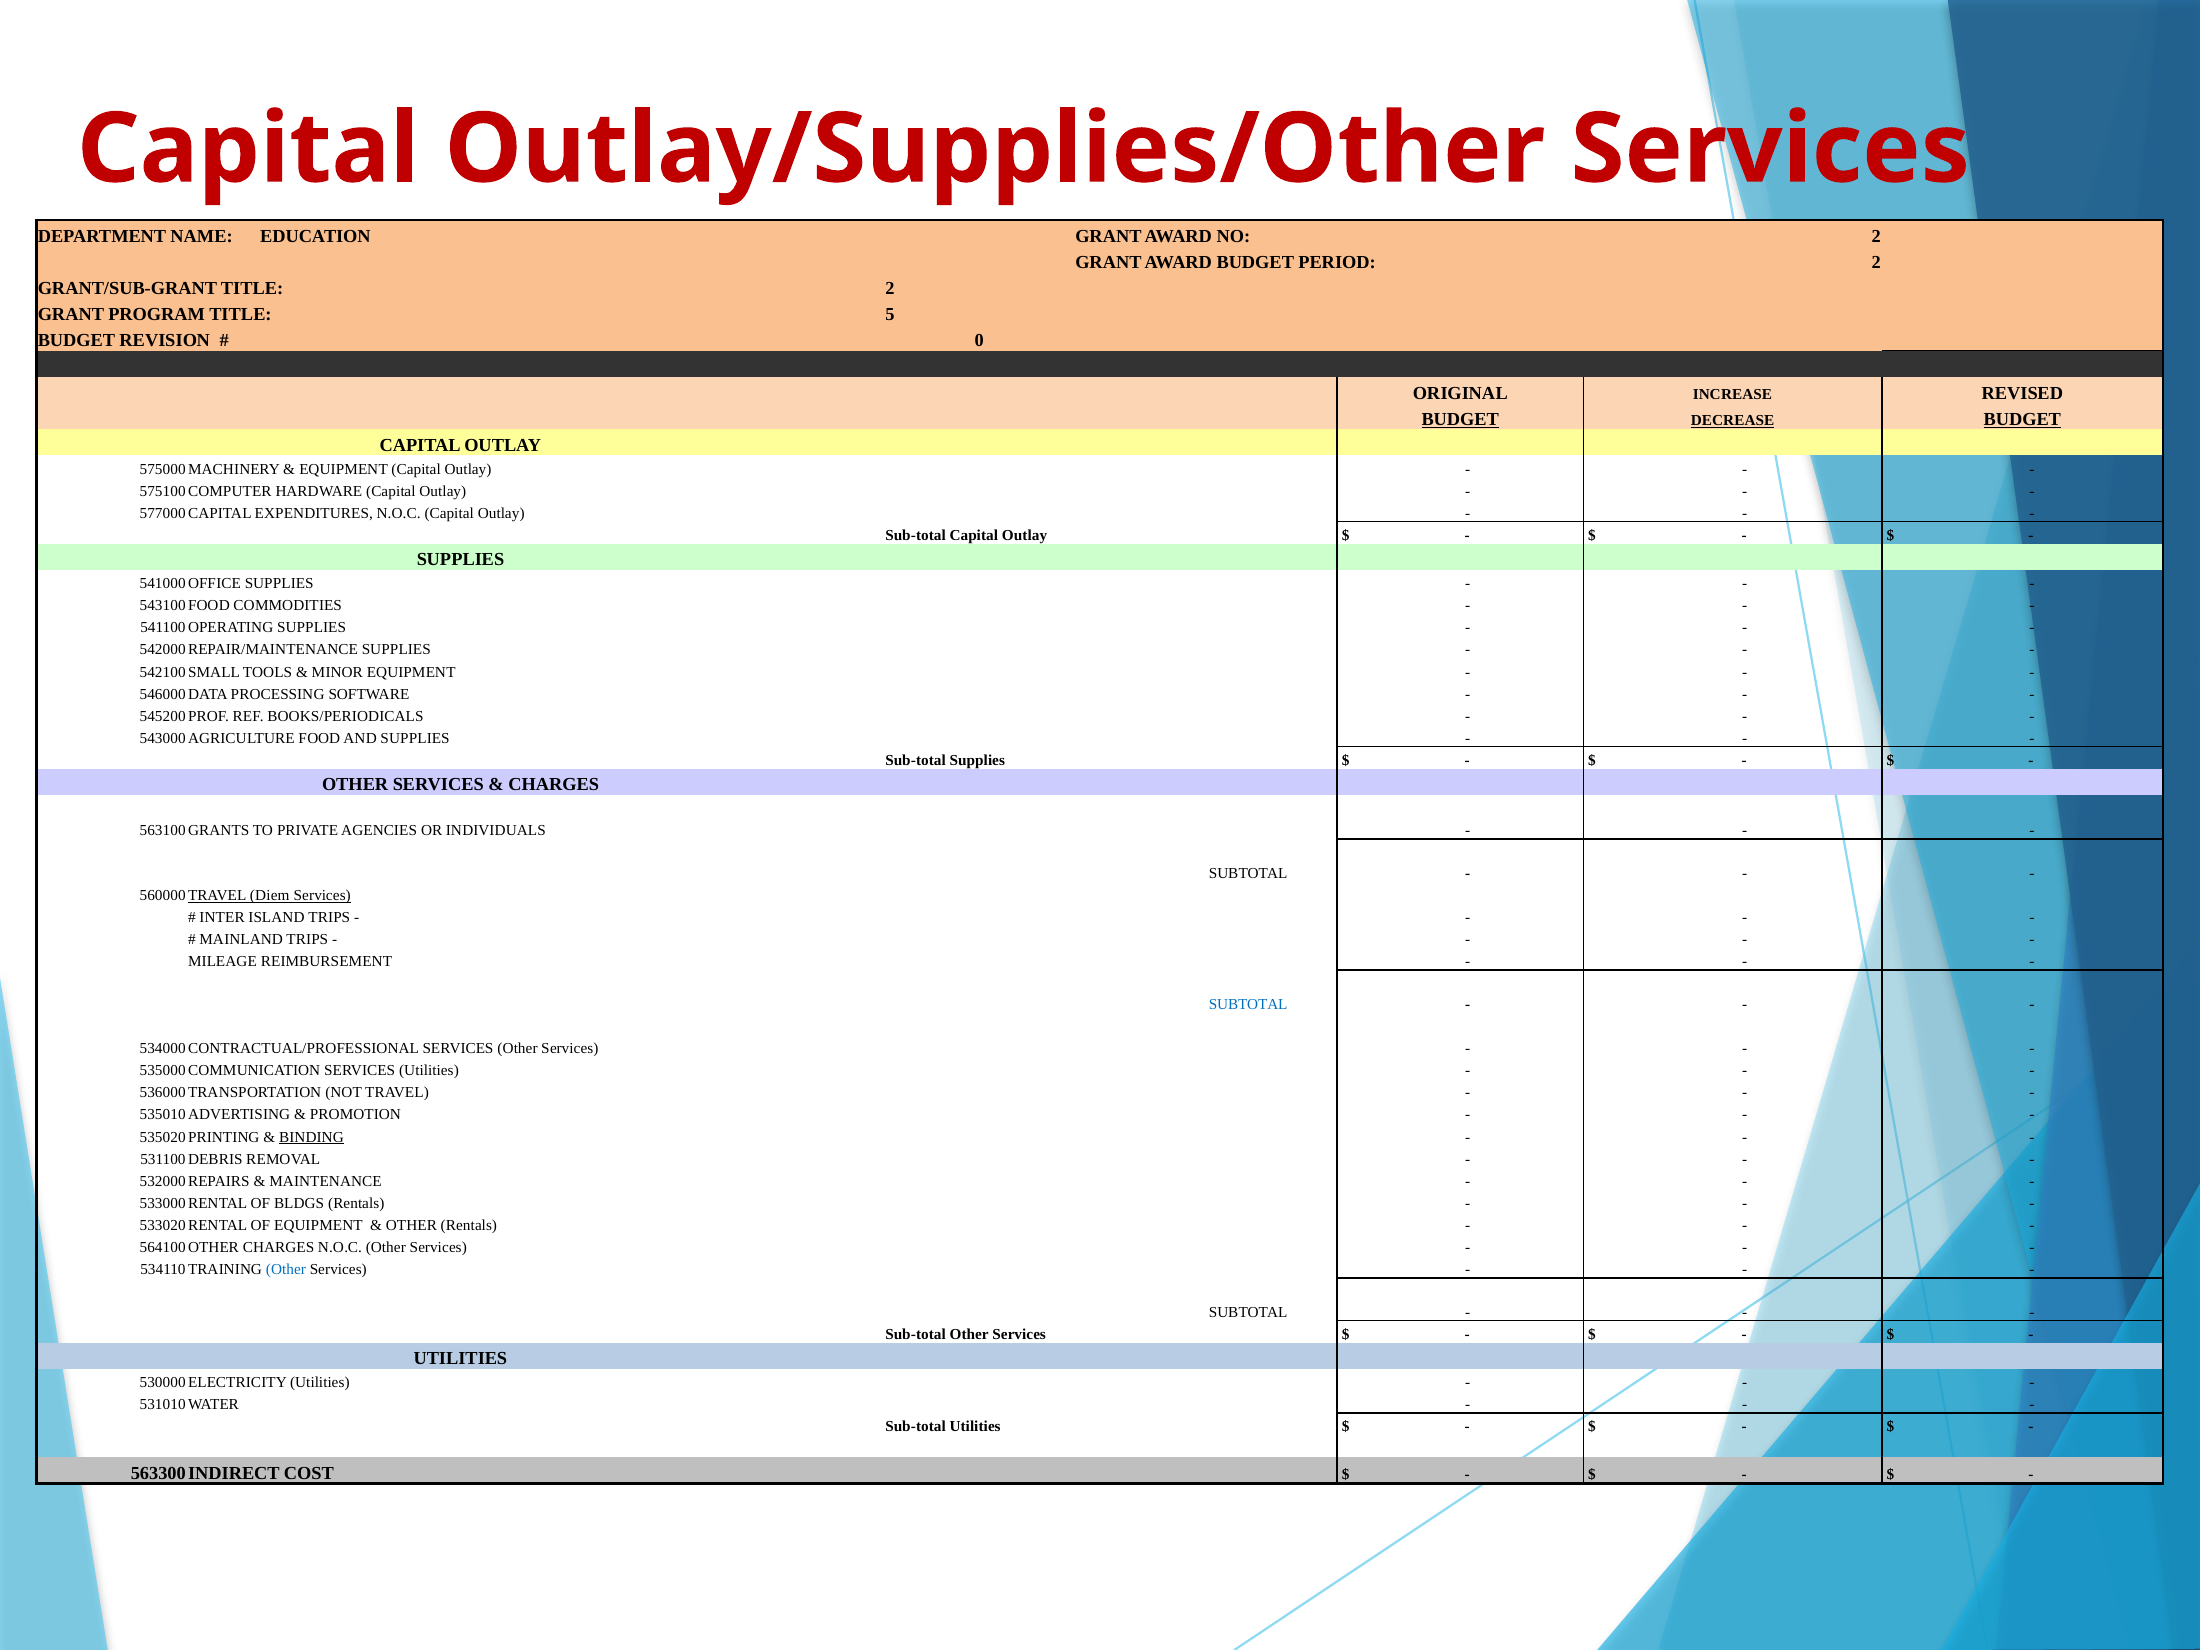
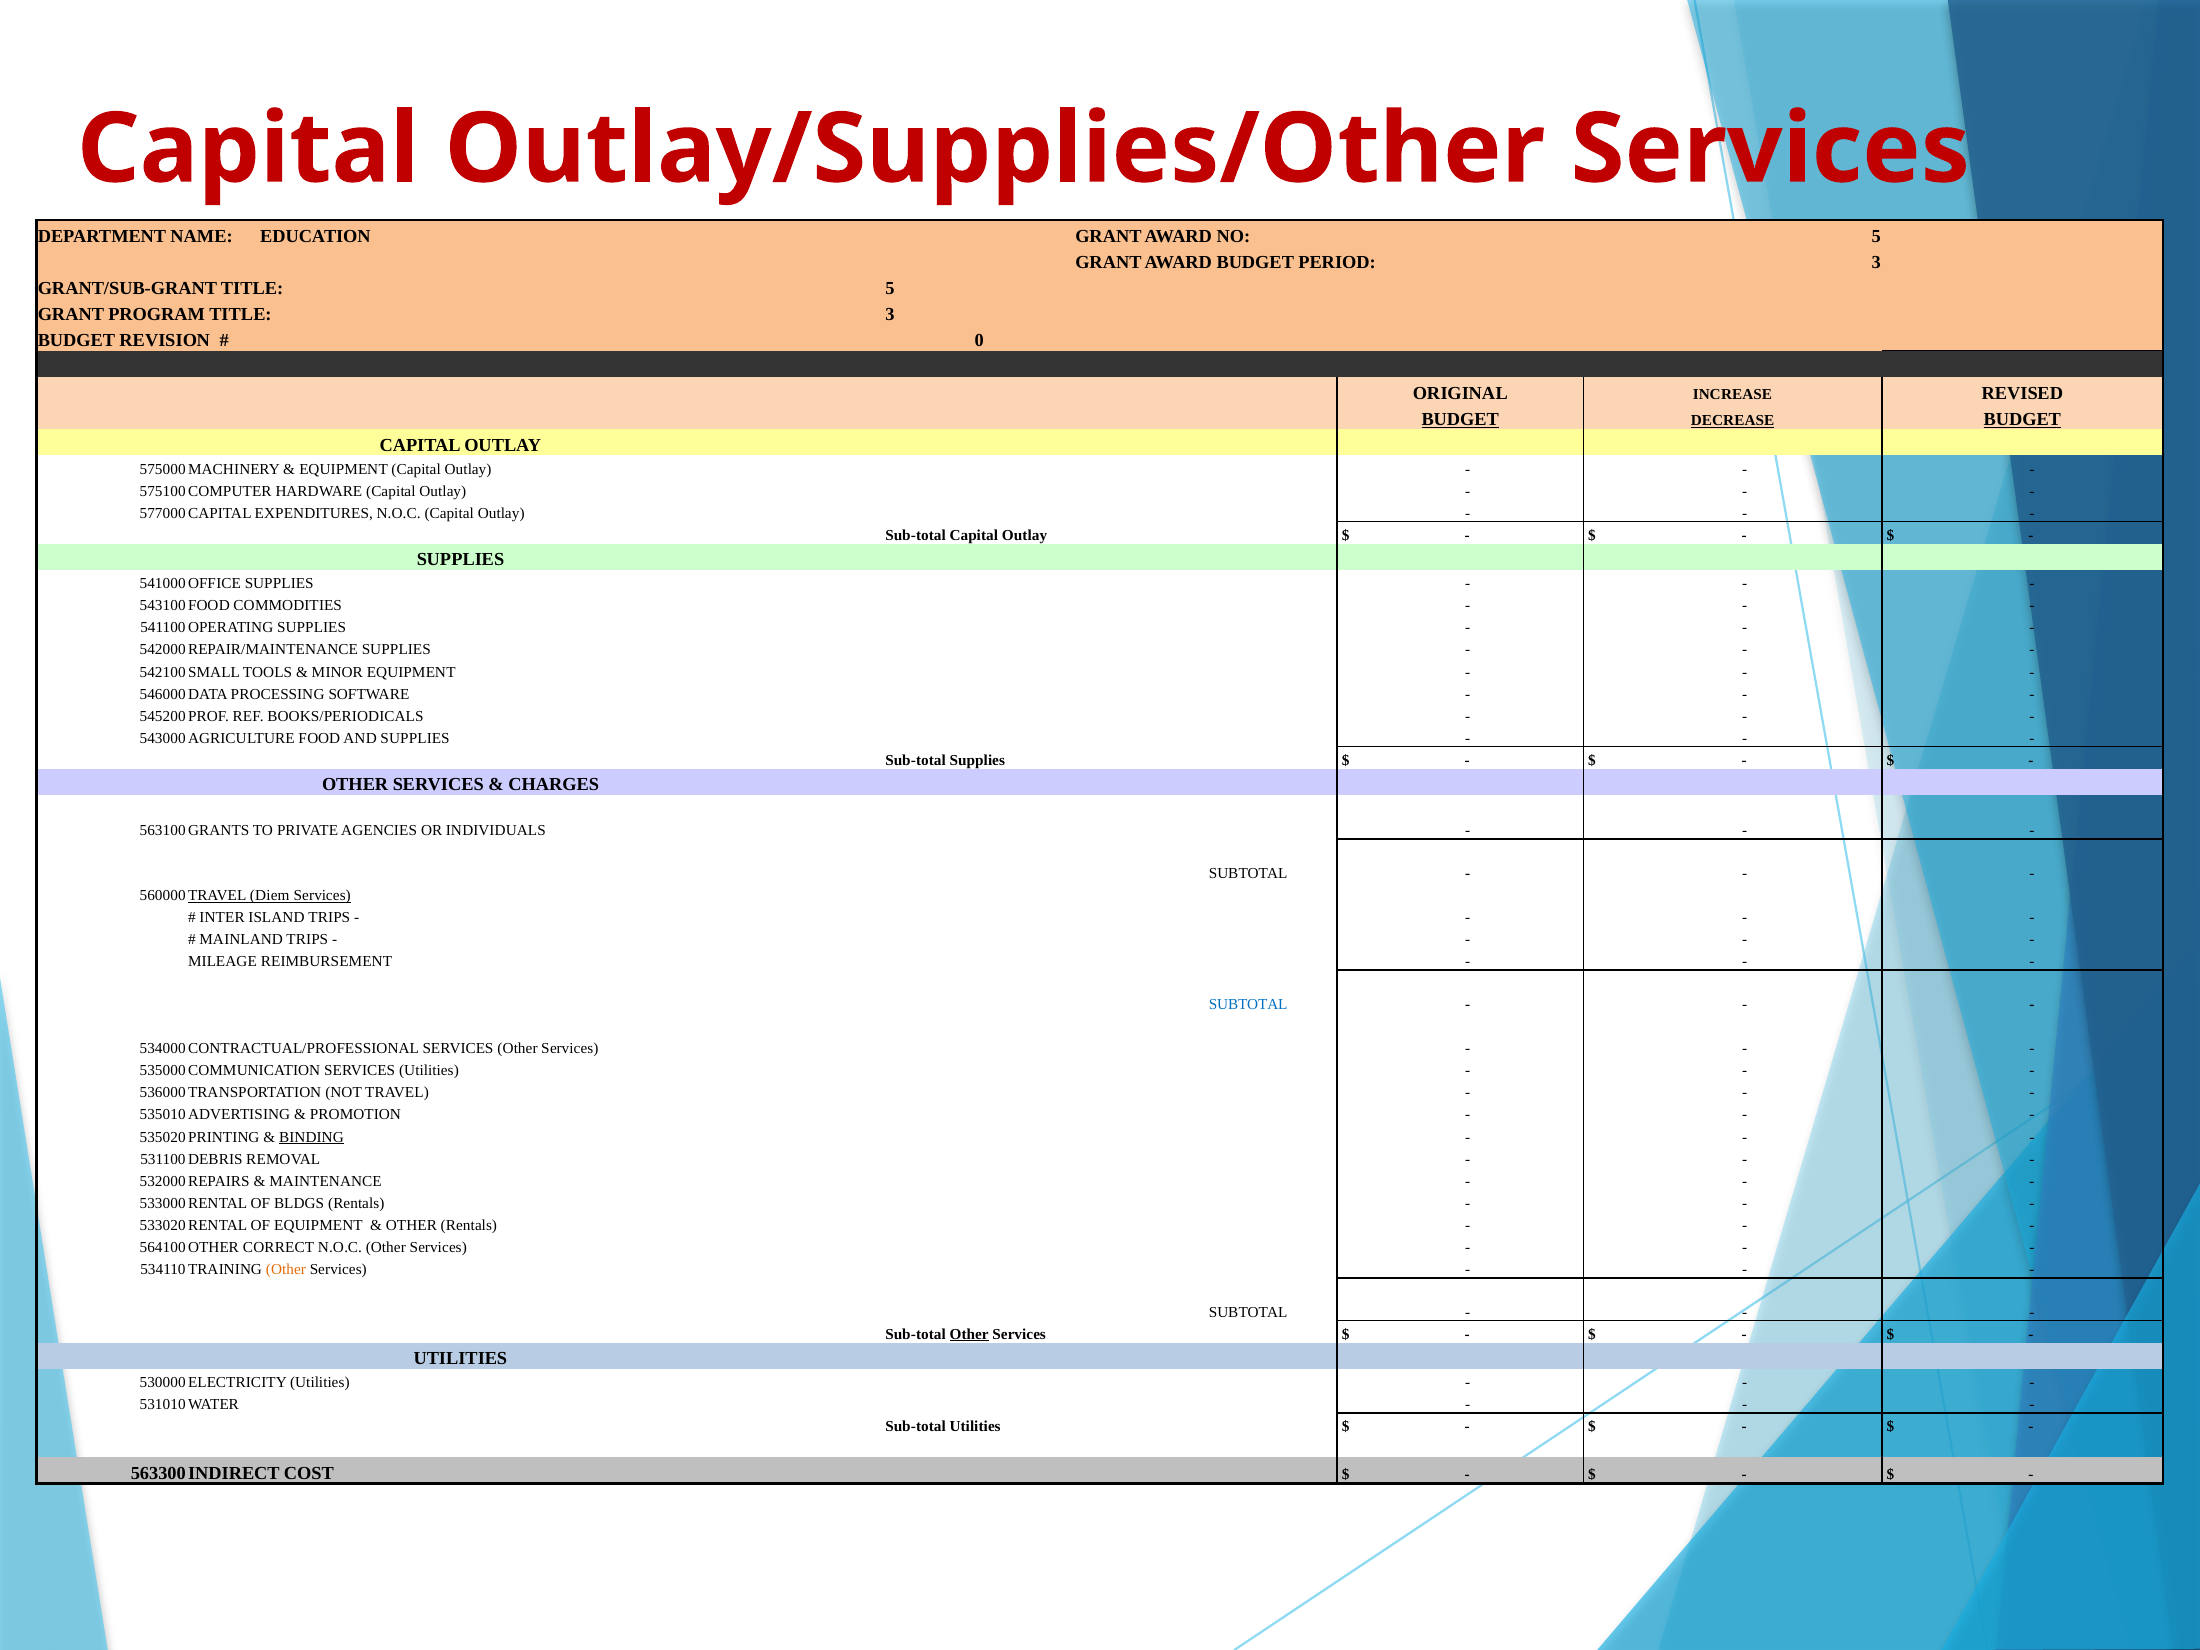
NO 2: 2 -> 5
PERIOD 2: 2 -> 3
TITLE 2: 2 -> 5
TITLE 5: 5 -> 3
CHARGES at (279, 1247): CHARGES -> CORRECT
Other at (286, 1269) colour: blue -> orange
Other at (969, 1334) underline: none -> present
